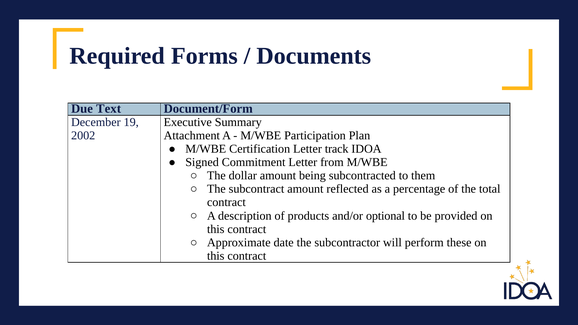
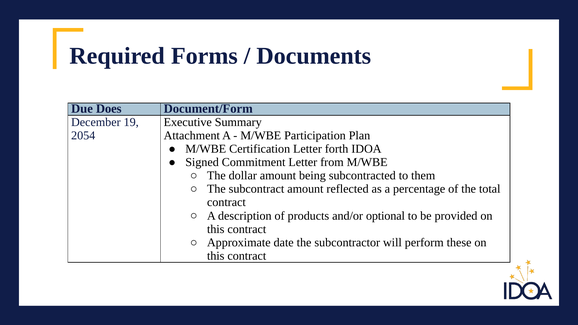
Text: Text -> Does
2002: 2002 -> 2054
track: track -> forth
